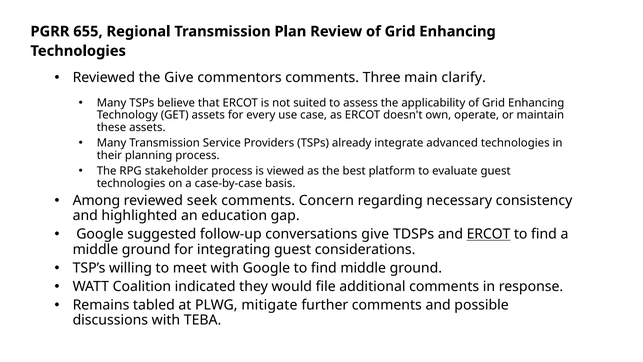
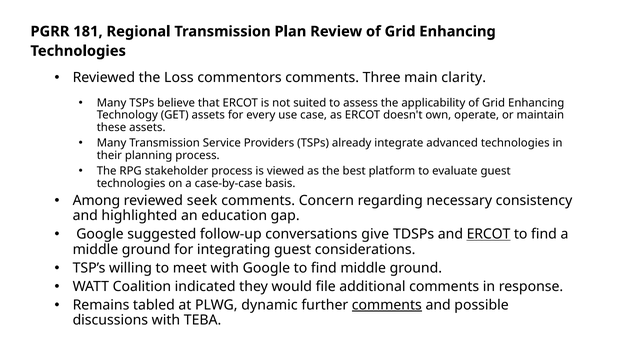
655: 655 -> 181
the Give: Give -> Loss
clarify: clarify -> clarity
mitigate: mitigate -> dynamic
comments at (387, 305) underline: none -> present
